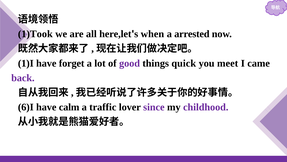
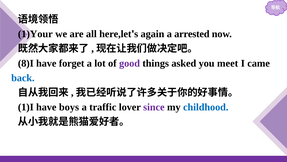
1)Took: 1)Took -> 1)Your
when: when -> again
1)I: 1)I -> 8)I
quick: quick -> asked
back colour: purple -> blue
6)I: 6)I -> 1)I
calm: calm -> boys
childhood colour: purple -> blue
